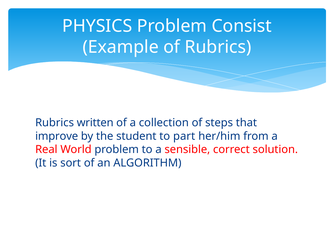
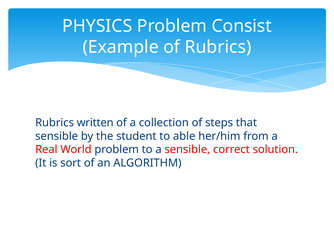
improve at (57, 136): improve -> sensible
part: part -> able
